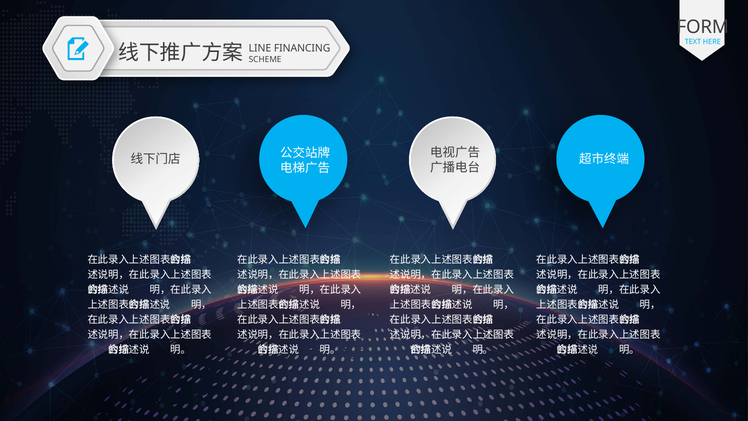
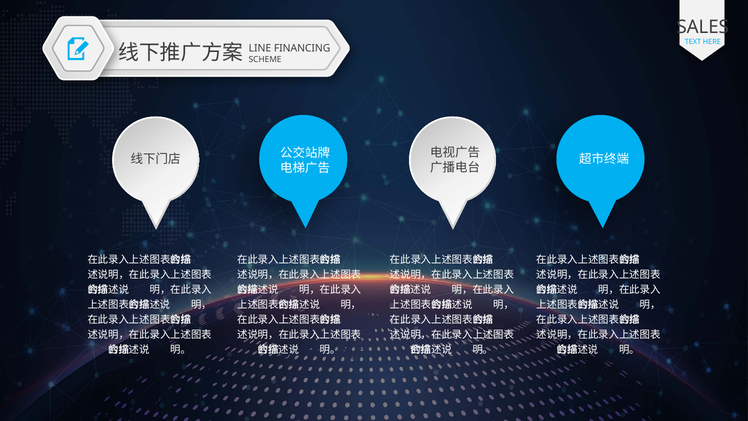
FORM: FORM -> SALES
